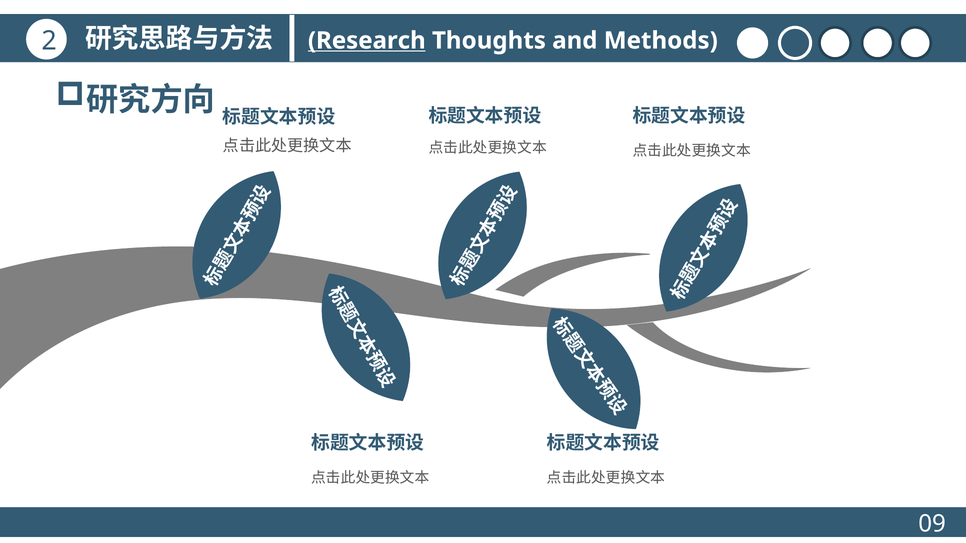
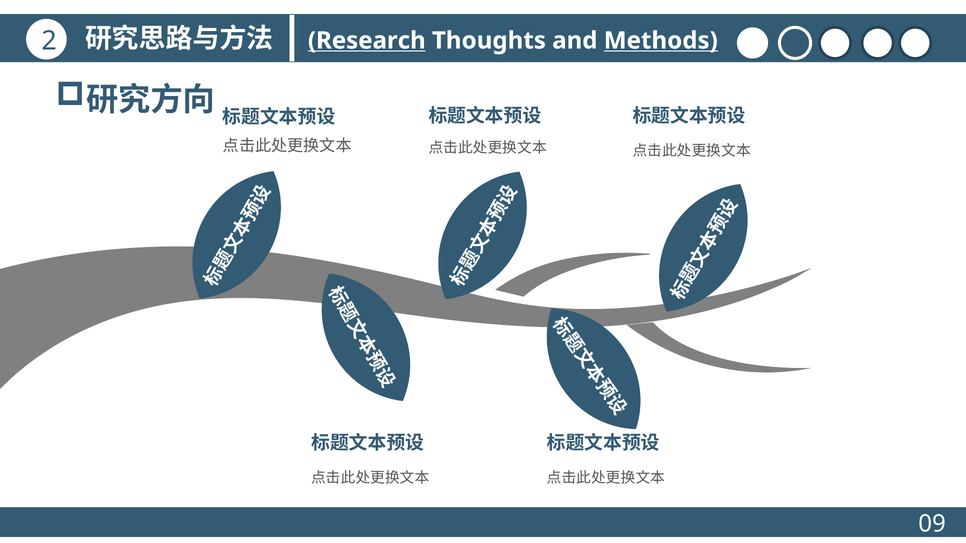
Methods underline: none -> present
